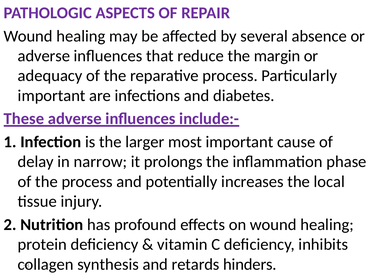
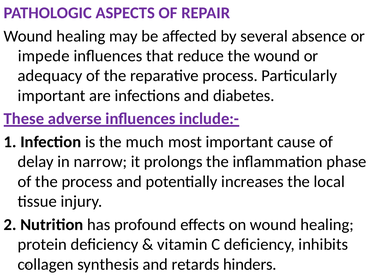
adverse at (44, 56): adverse -> impede
the margin: margin -> wound
larger: larger -> much
